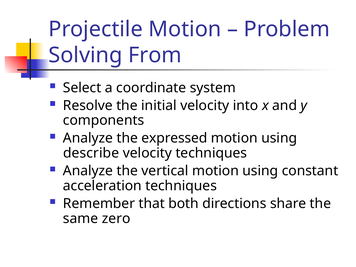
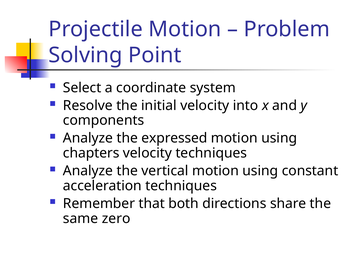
From: From -> Point
describe: describe -> chapters
